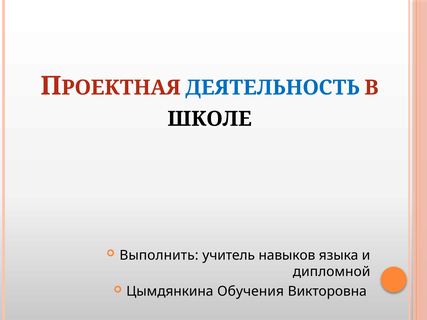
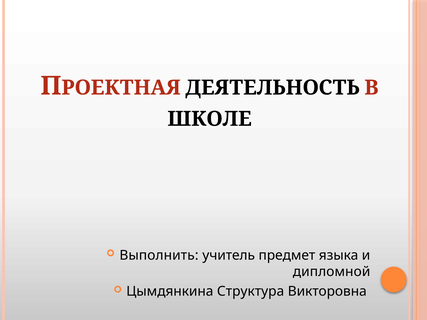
ДЕЯТЕЛЬНОСТЬ colour: blue -> black
навыков: навыков -> предмет
Обучения: Обучения -> Структура
